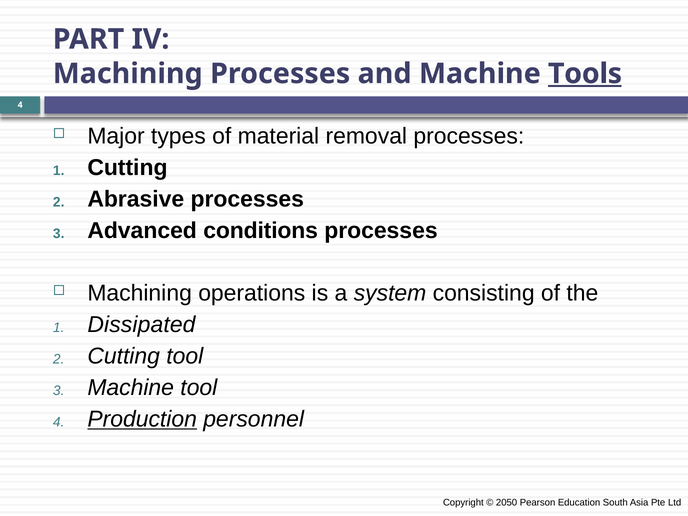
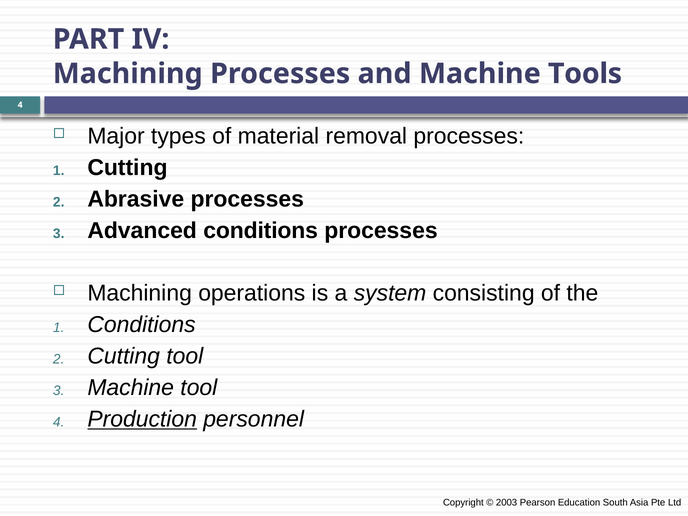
Tools underline: present -> none
Dissipated at (141, 325): Dissipated -> Conditions
2050: 2050 -> 2003
